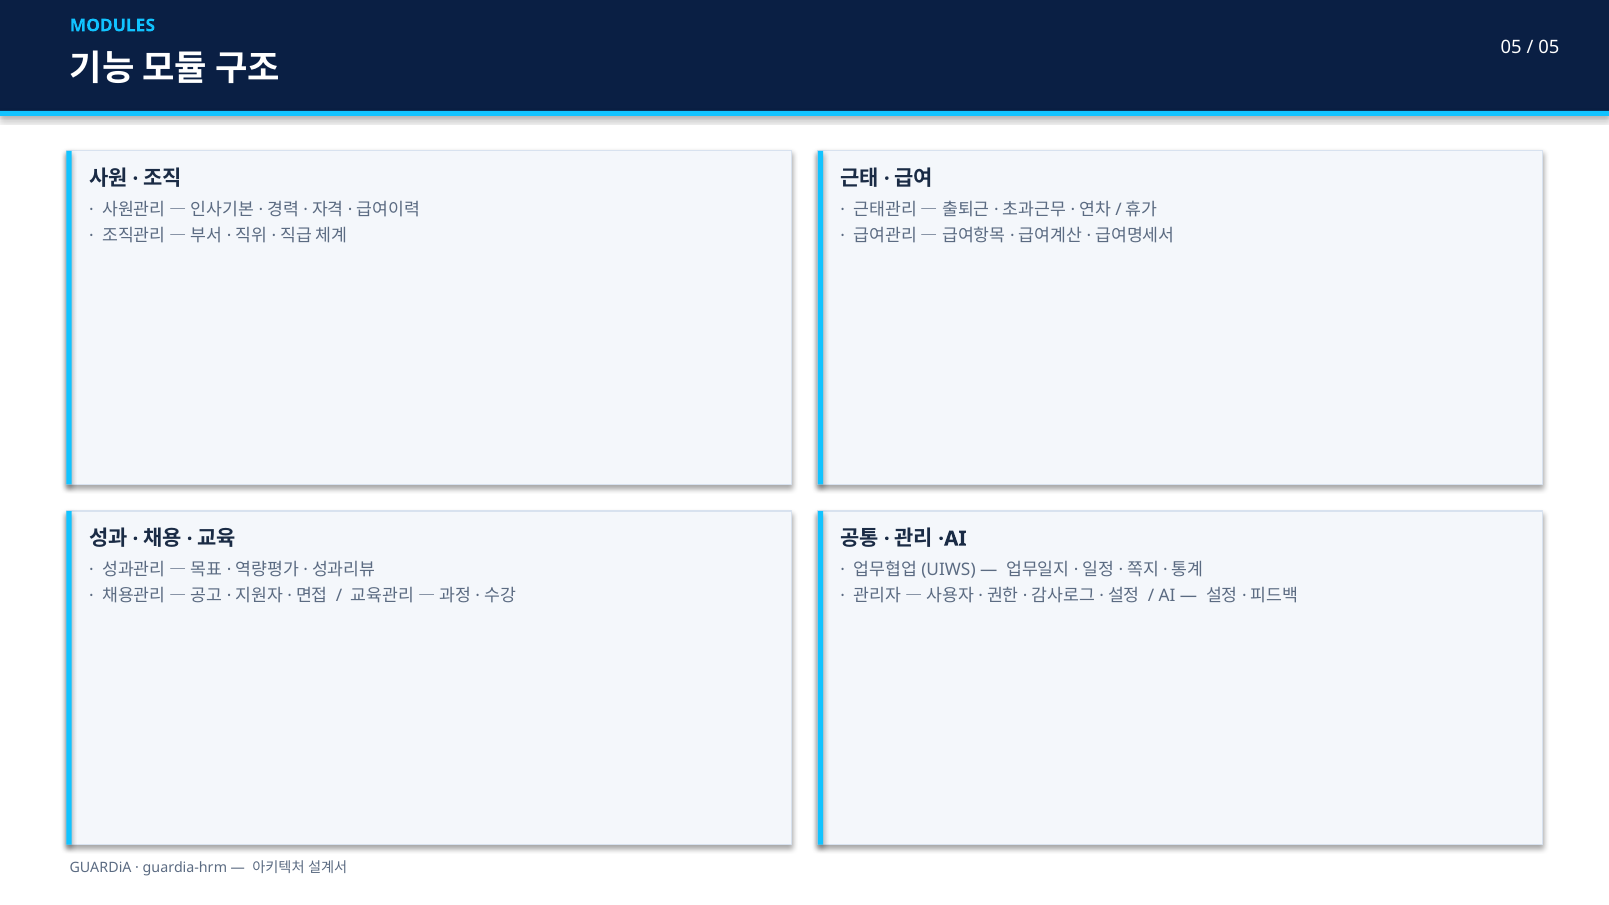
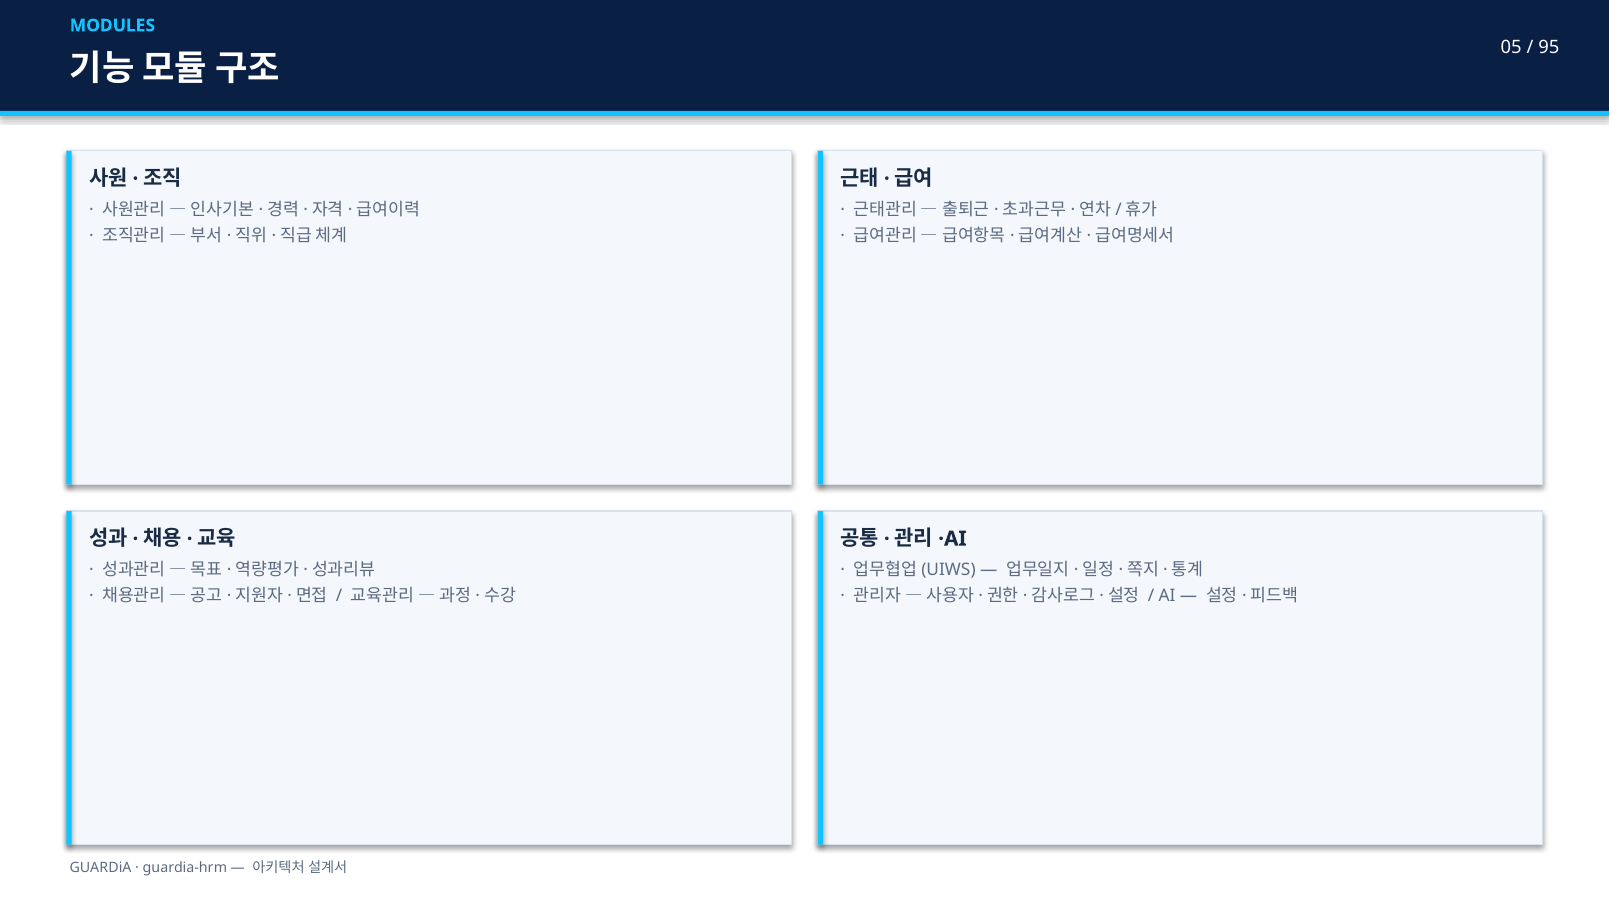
05 at (1549, 48): 05 -> 95
